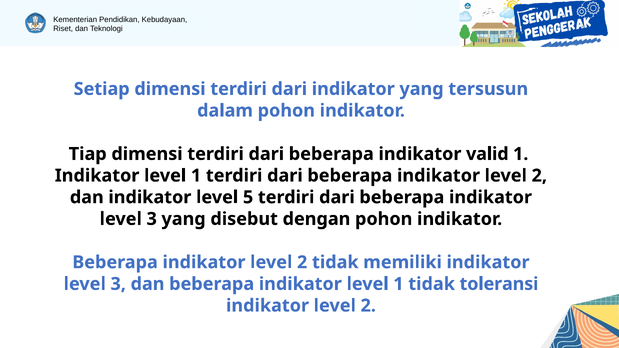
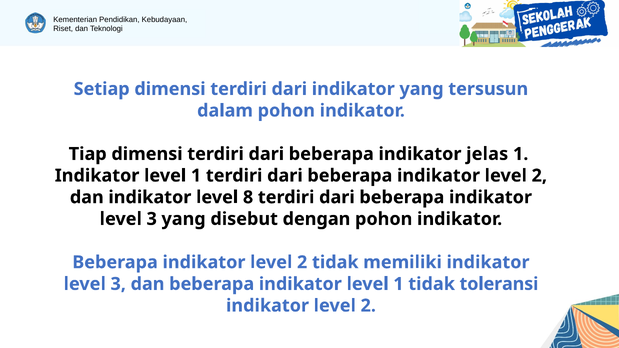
valid: valid -> jelas
5: 5 -> 8
